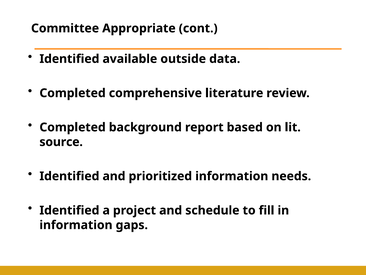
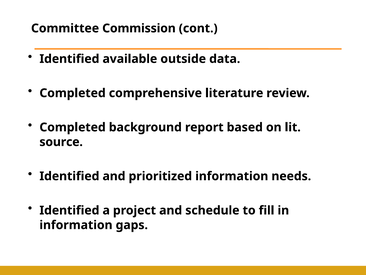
Appropriate: Appropriate -> Commission
